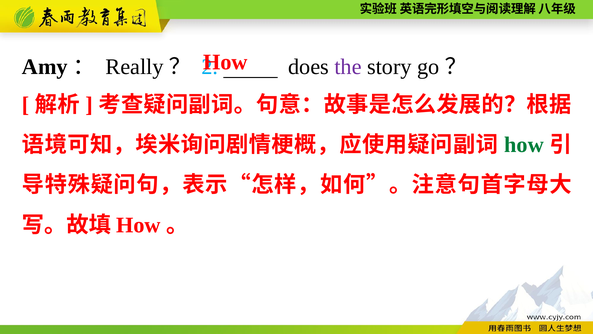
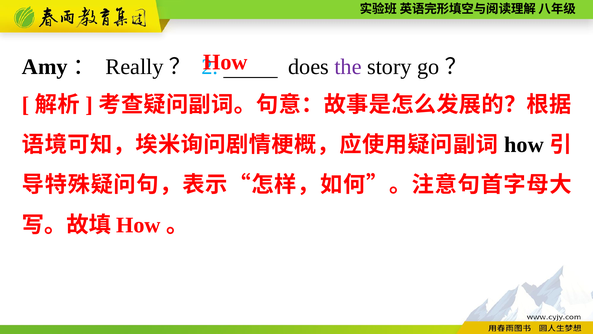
how at (524, 145) colour: green -> black
